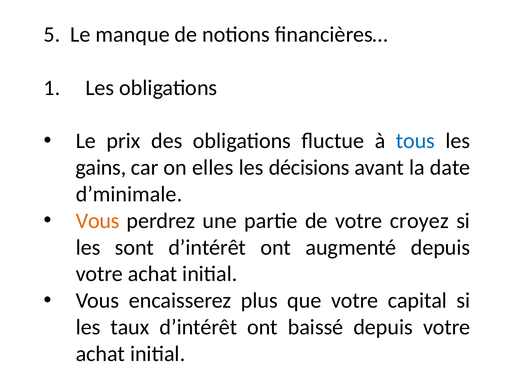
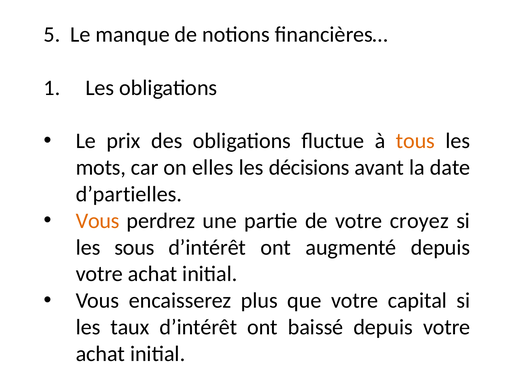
tous colour: blue -> orange
gains: gains -> mots
d’minimale: d’minimale -> d’partielles
sont: sont -> sous
